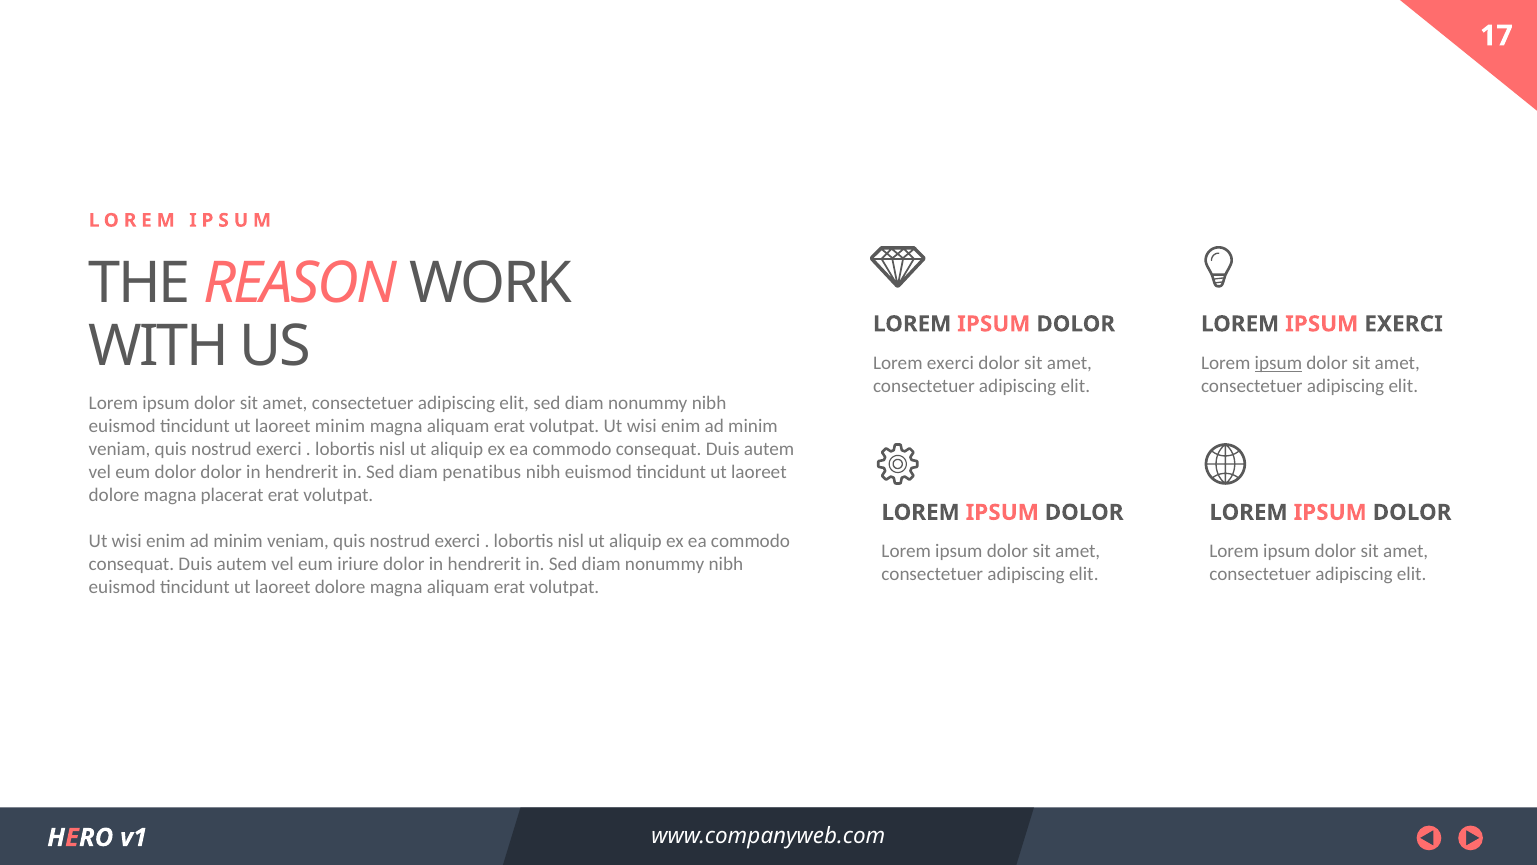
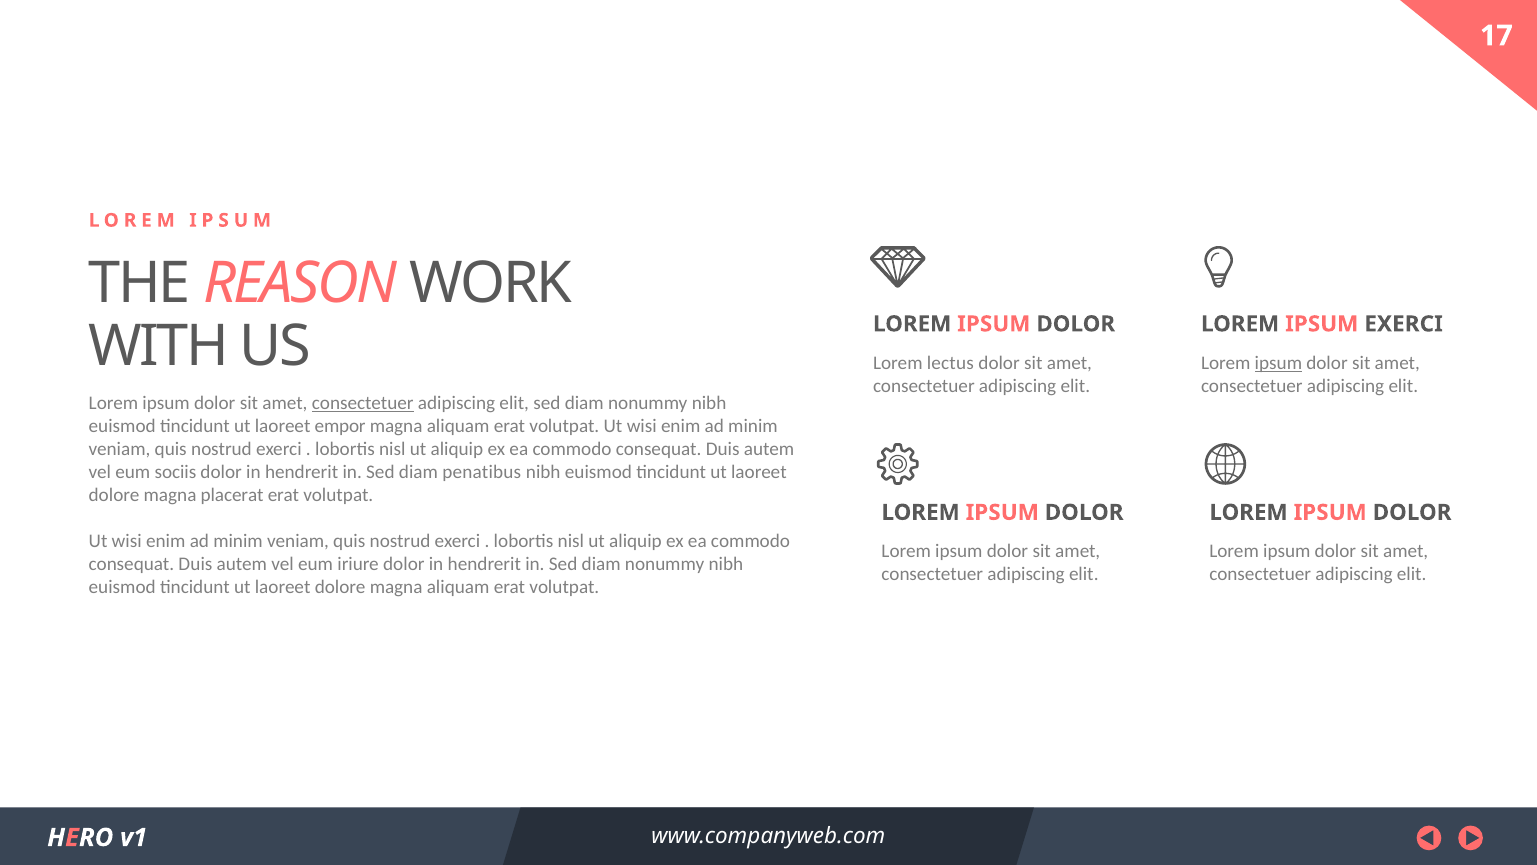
Lorem exerci: exerci -> lectus
consectetuer at (363, 403) underline: none -> present
laoreet minim: minim -> empor
eum dolor: dolor -> sociis
